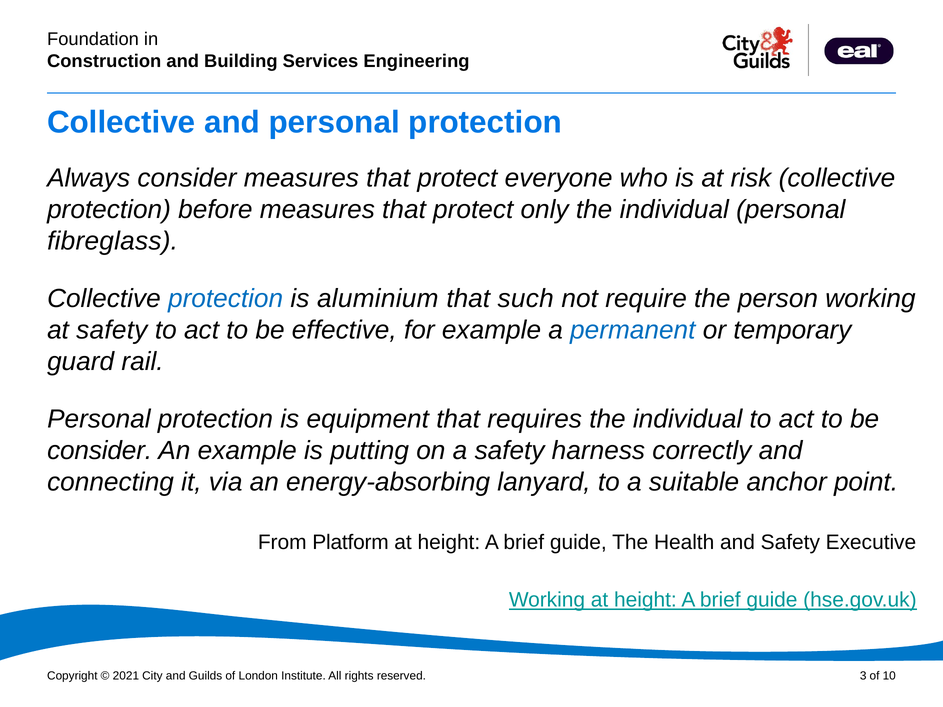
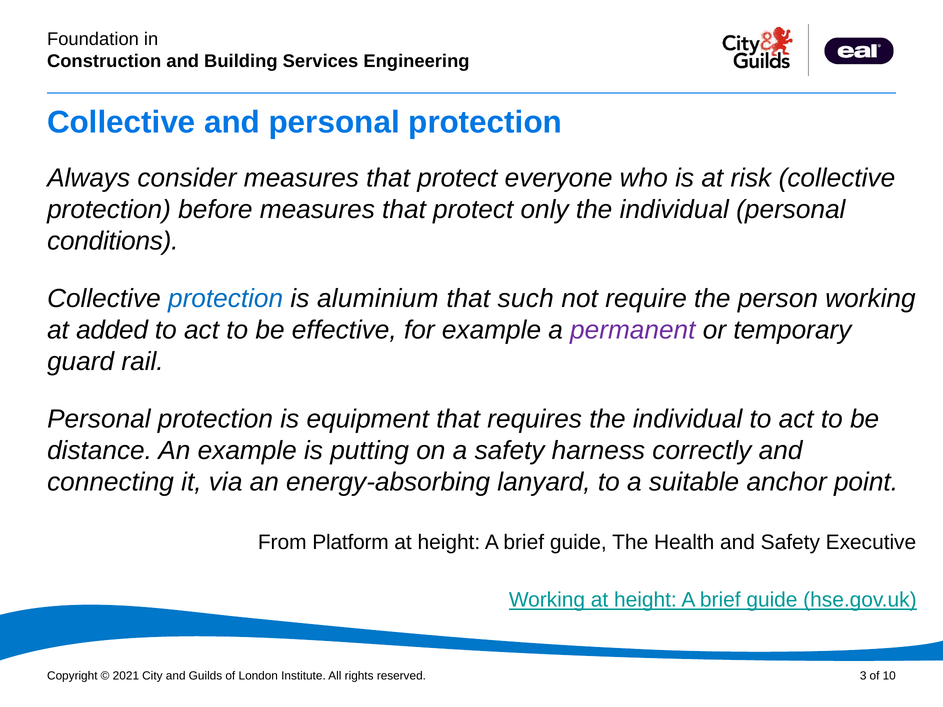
fibreglass: fibreglass -> conditions
at safety: safety -> added
permanent colour: blue -> purple
consider at (100, 451): consider -> distance
